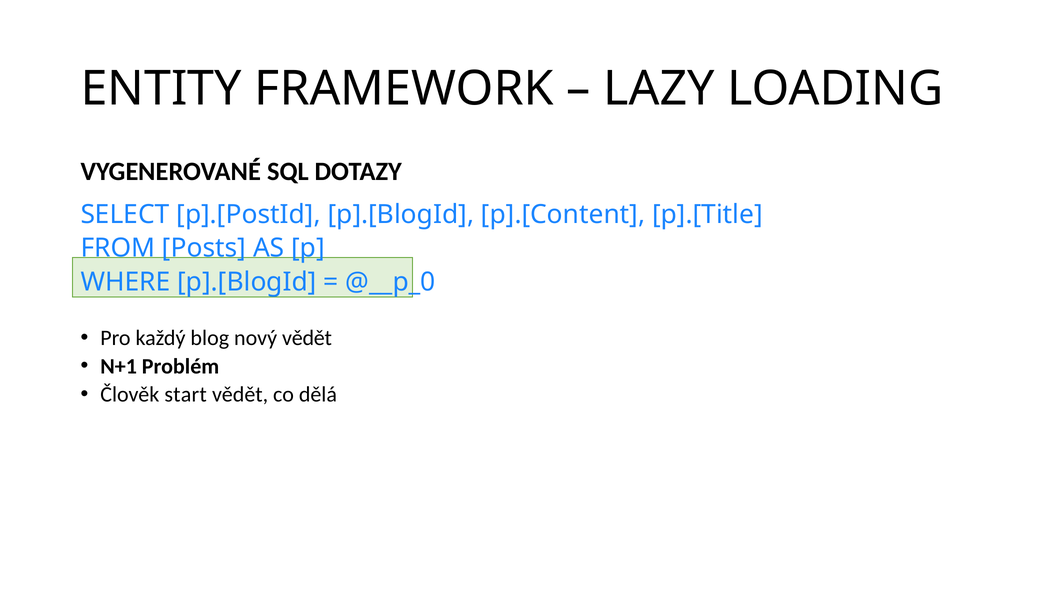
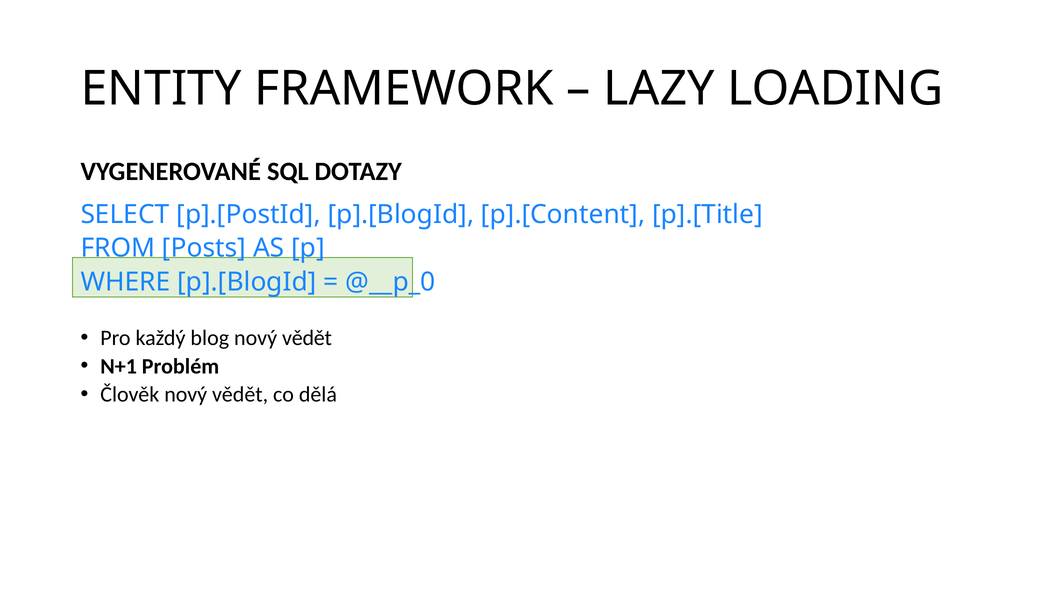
Člověk start: start -> nový
